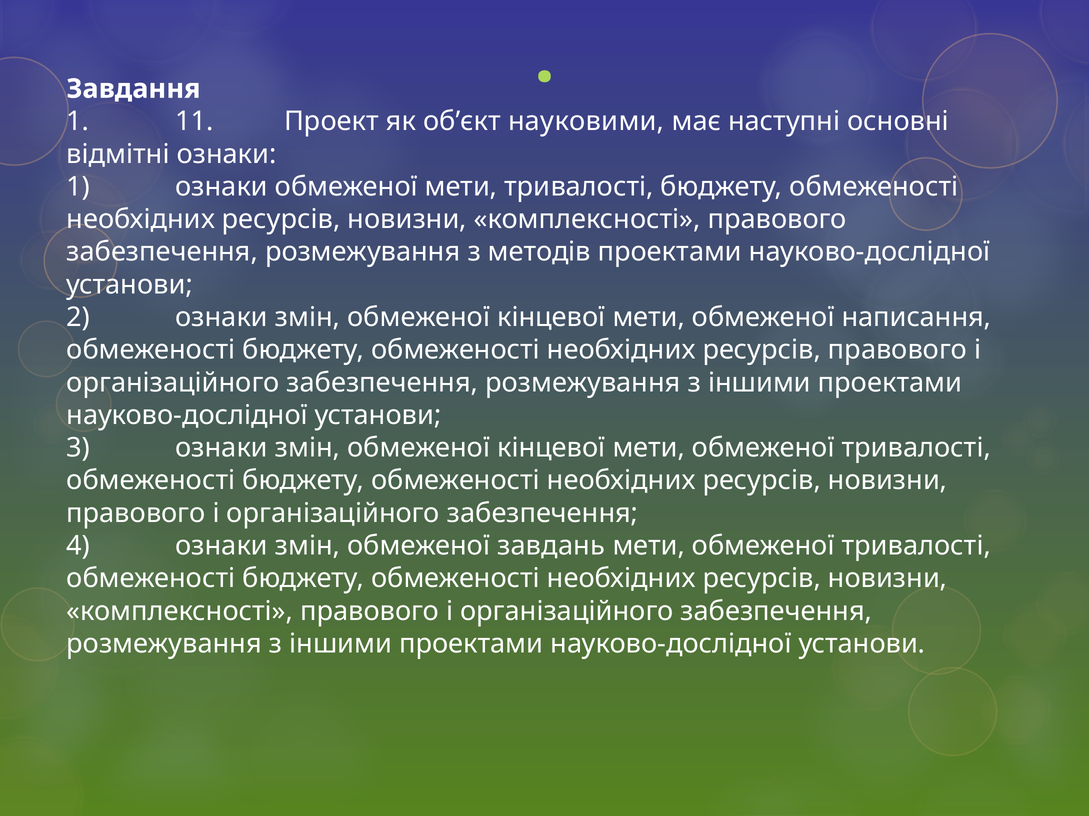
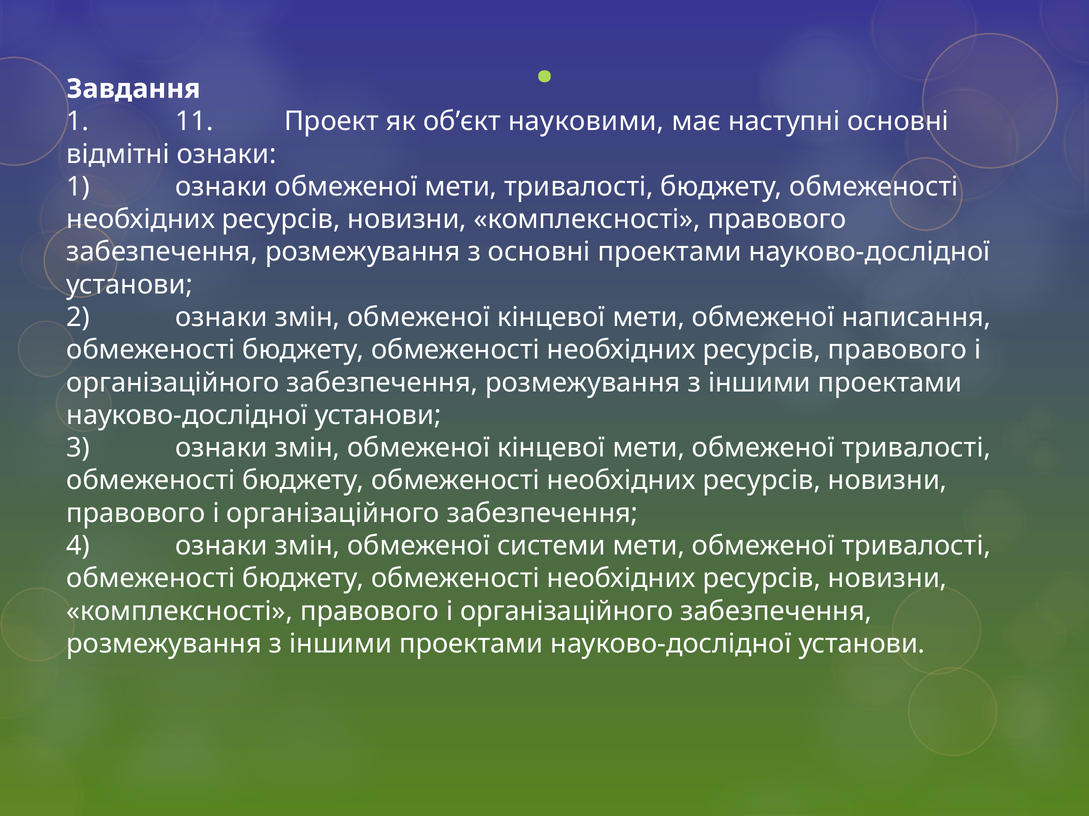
з методів: методів -> основні
завдань: завдань -> системи
